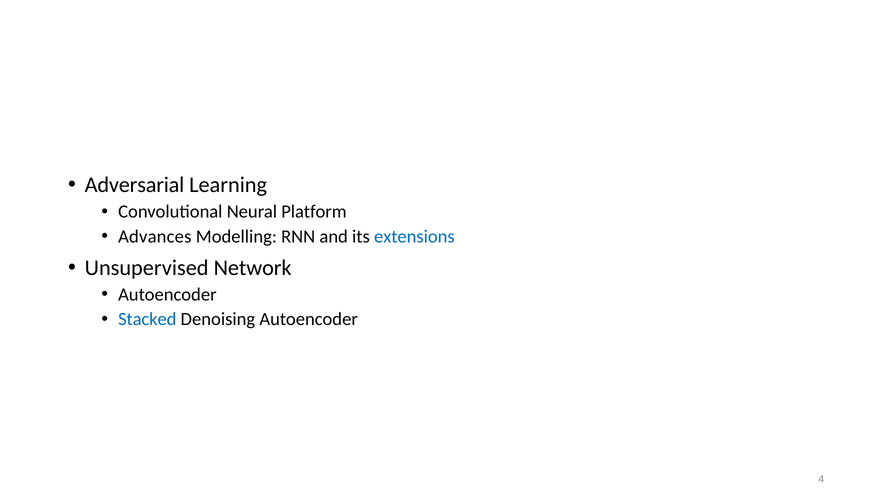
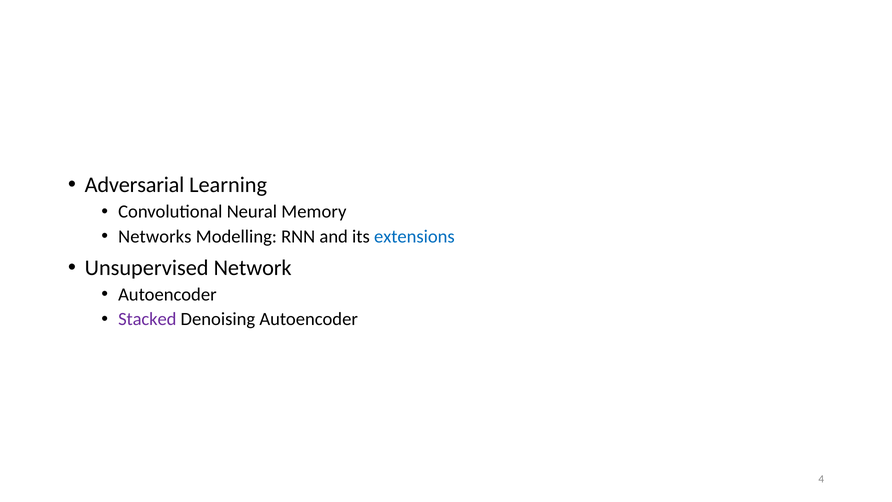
Platform: Platform -> Memory
Advances: Advances -> Networks
Stacked colour: blue -> purple
